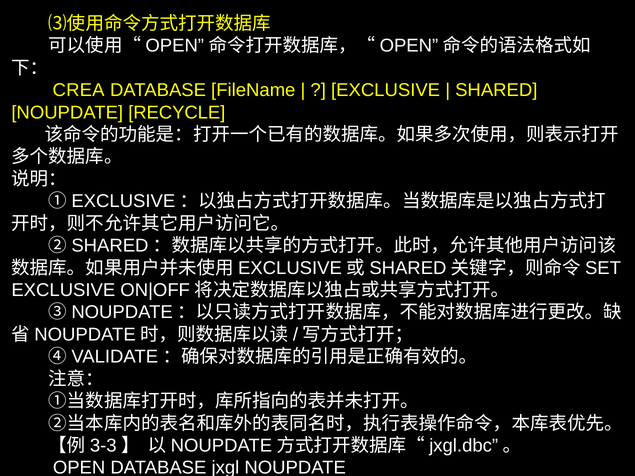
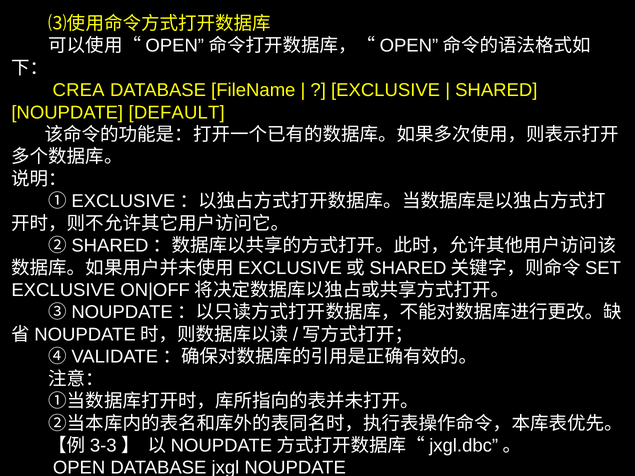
RECYCLE: RECYCLE -> DEFAULT
